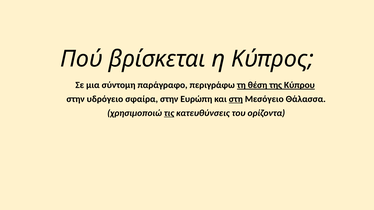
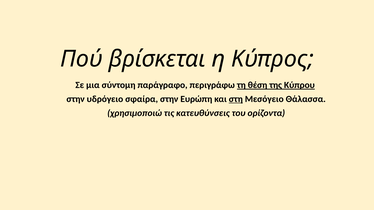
τις underline: present -> none
